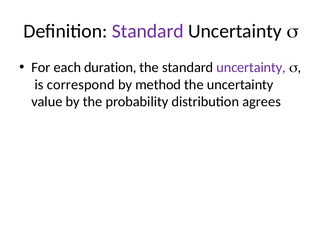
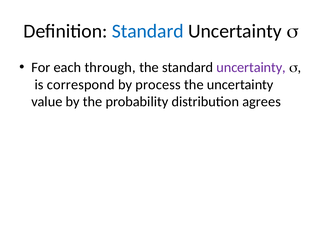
Standard at (148, 31) colour: purple -> blue
duration: duration -> through
method: method -> process
